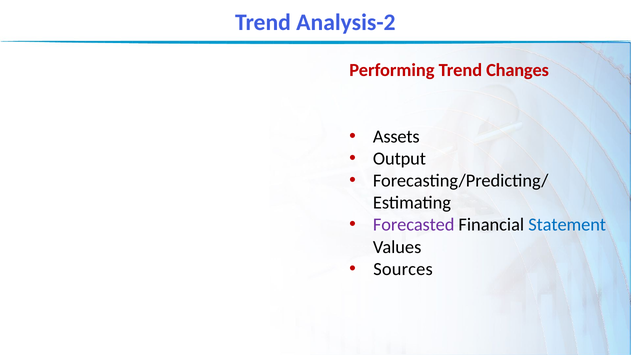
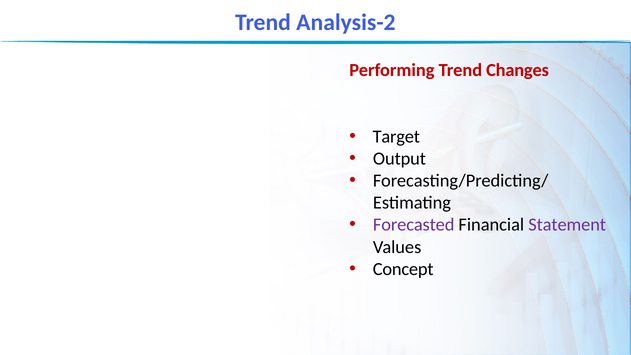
Assets: Assets -> Target
Statement colour: blue -> purple
Sources: Sources -> Concept
